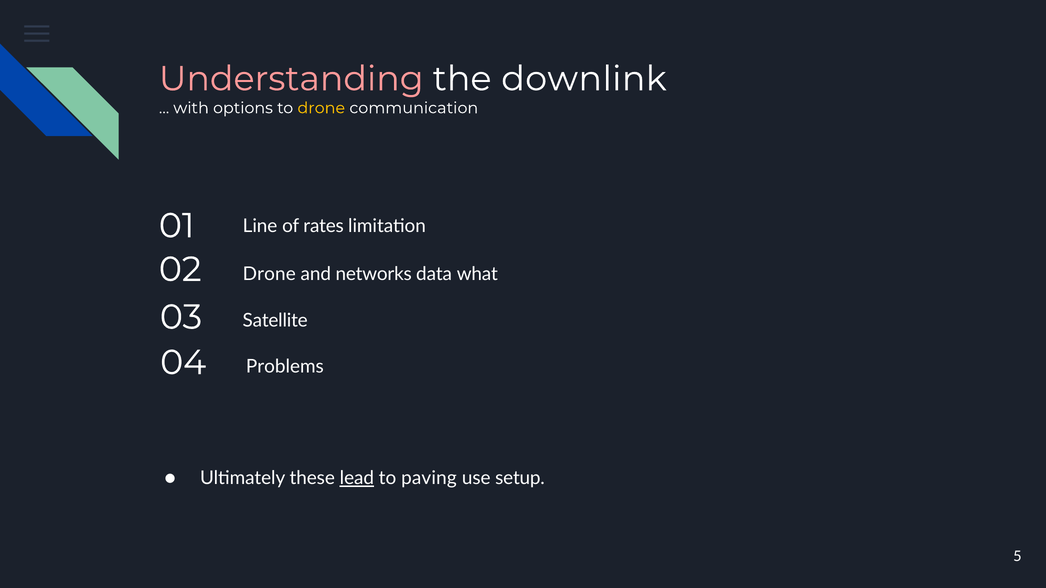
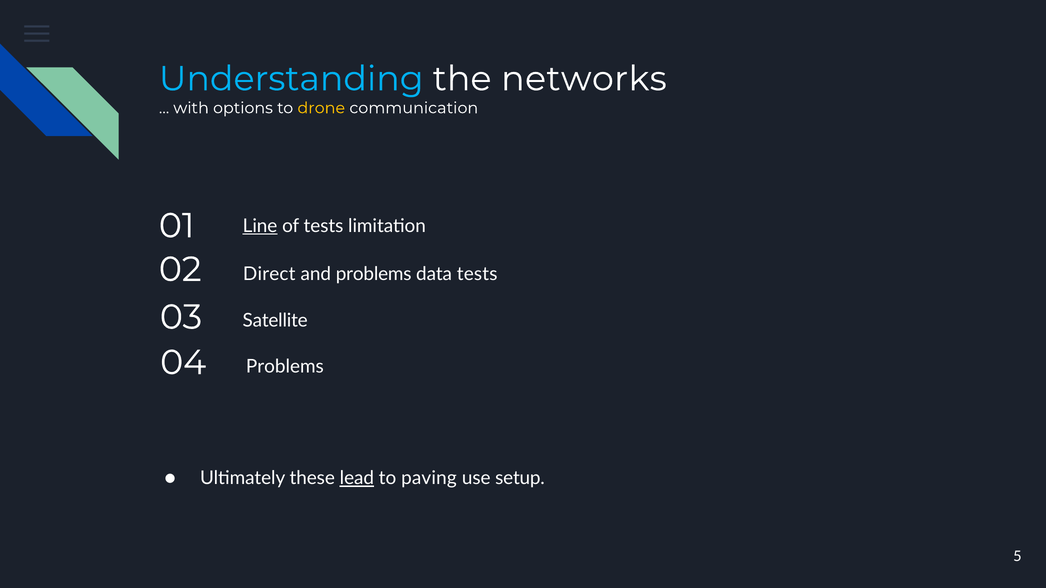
Understanding colour: pink -> light blue
downlink: downlink -> networks
Line underline: none -> present
of rates: rates -> tests
02 Drone: Drone -> Direct
and networks: networks -> problems
data what: what -> tests
